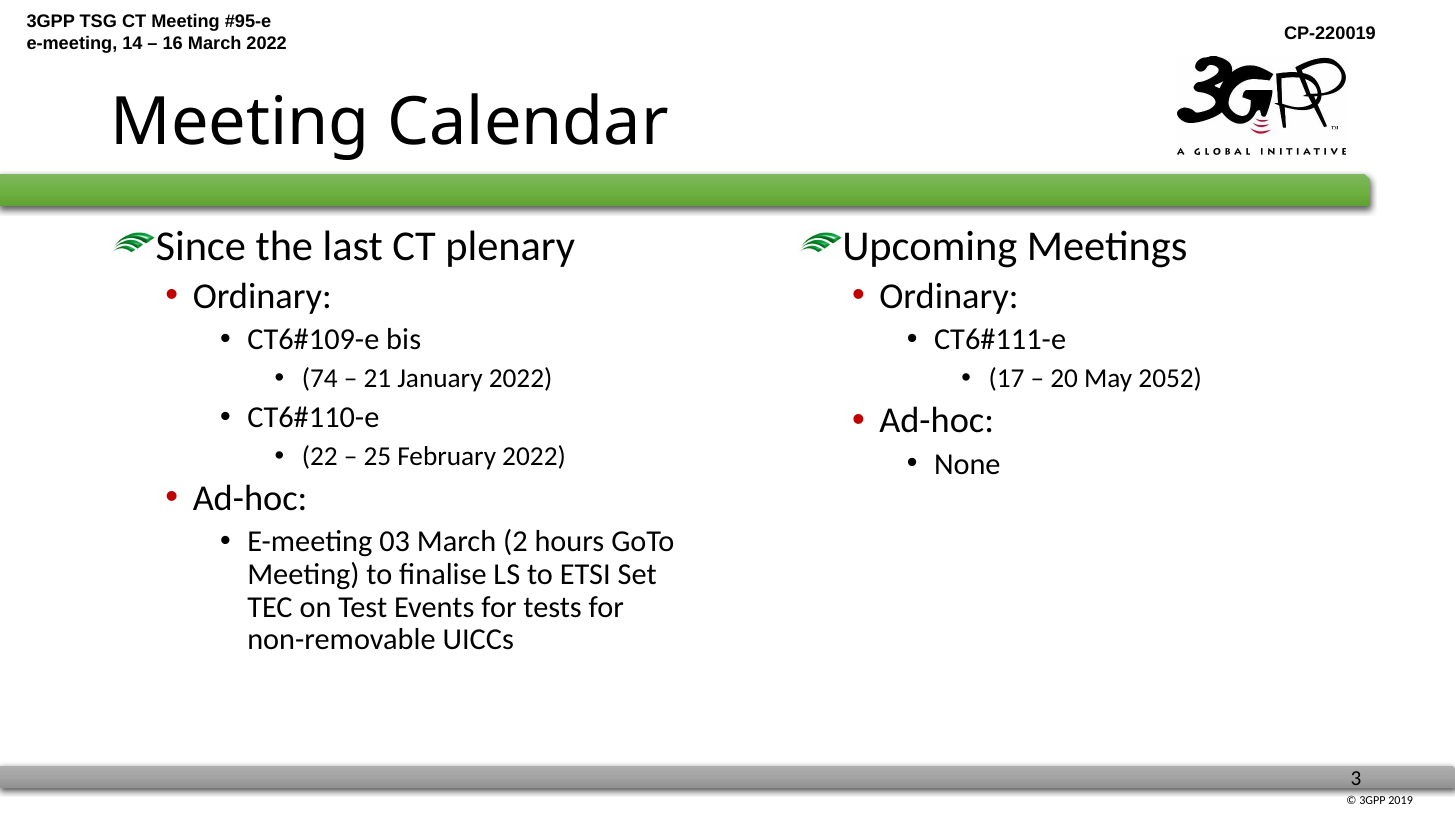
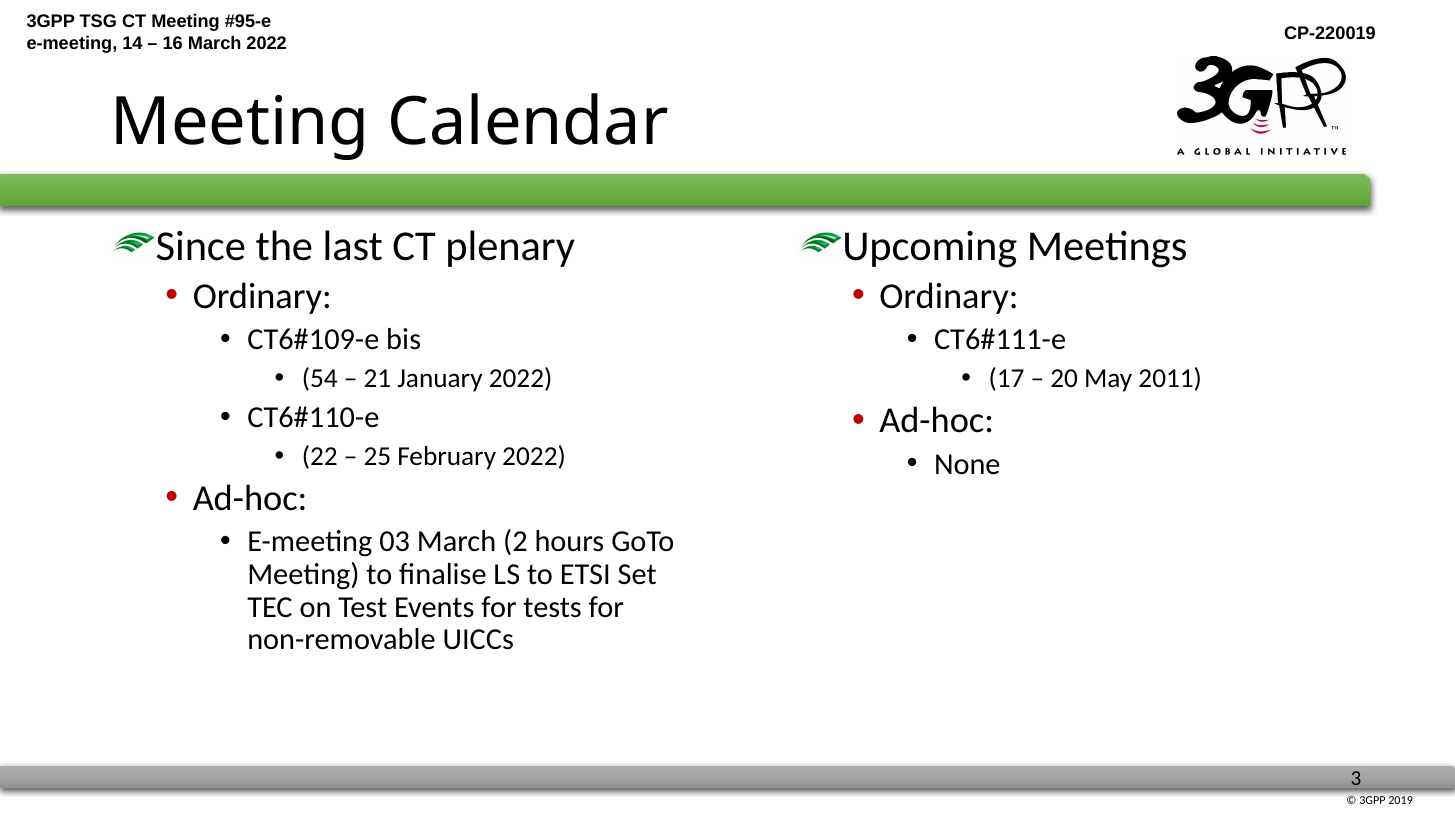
74: 74 -> 54
2052: 2052 -> 2011
